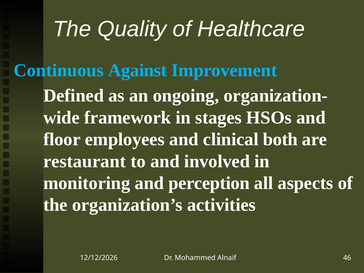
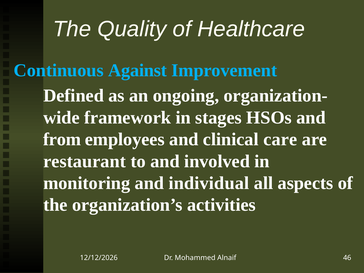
floor: floor -> from
both: both -> care
perception: perception -> individual
